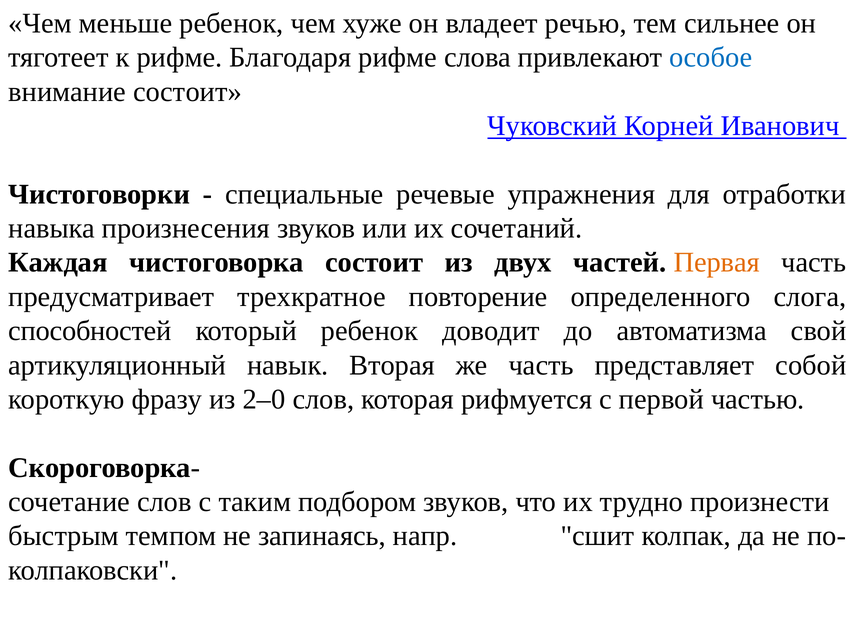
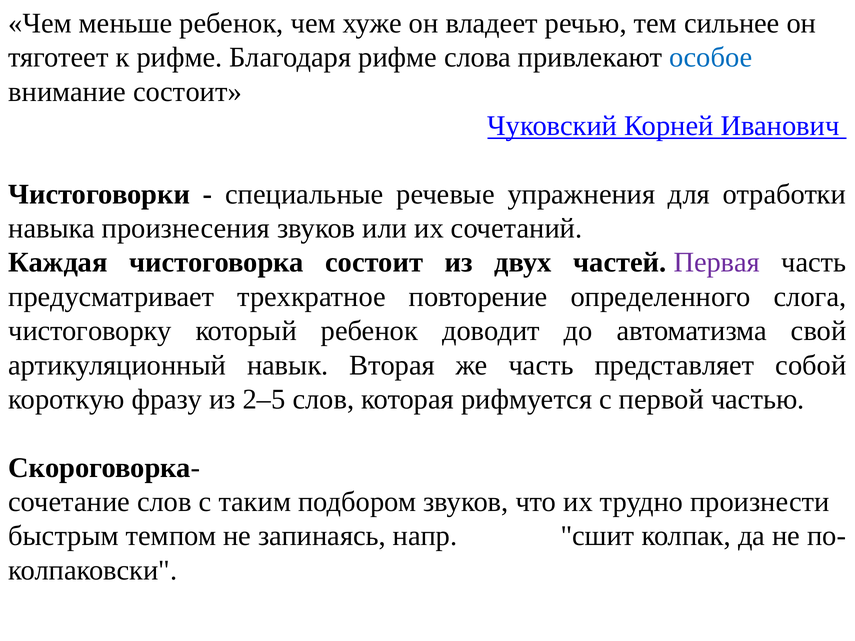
Первая colour: orange -> purple
способностей: способностей -> чистоговорку
2–0: 2–0 -> 2–5
